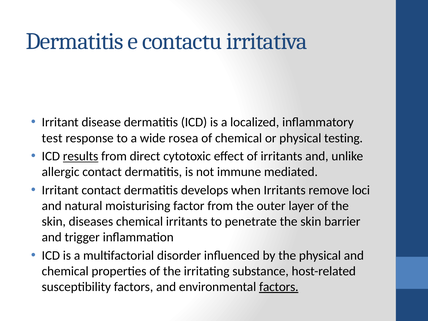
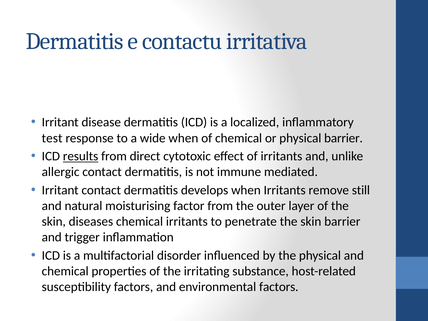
wide rosea: rosea -> when
physical testing: testing -> barrier
loci: loci -> still
factors at (279, 287) underline: present -> none
